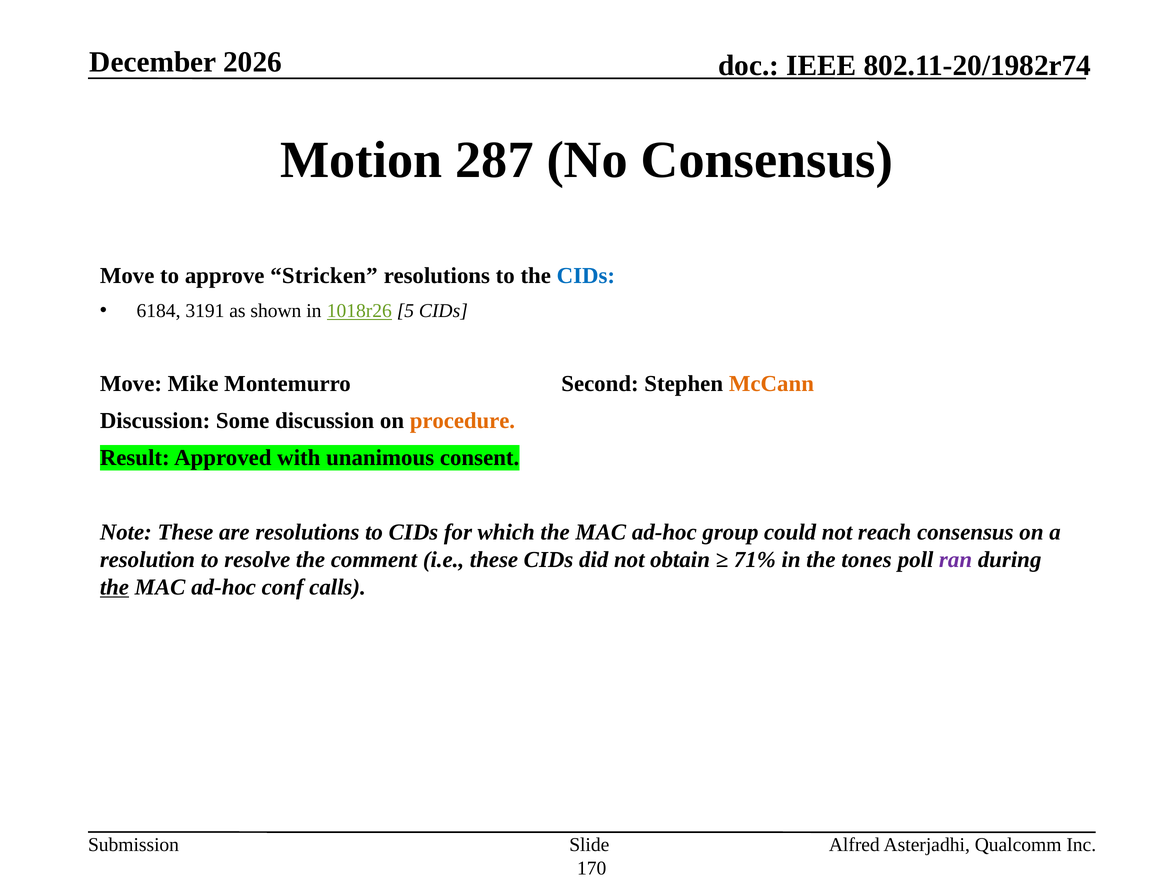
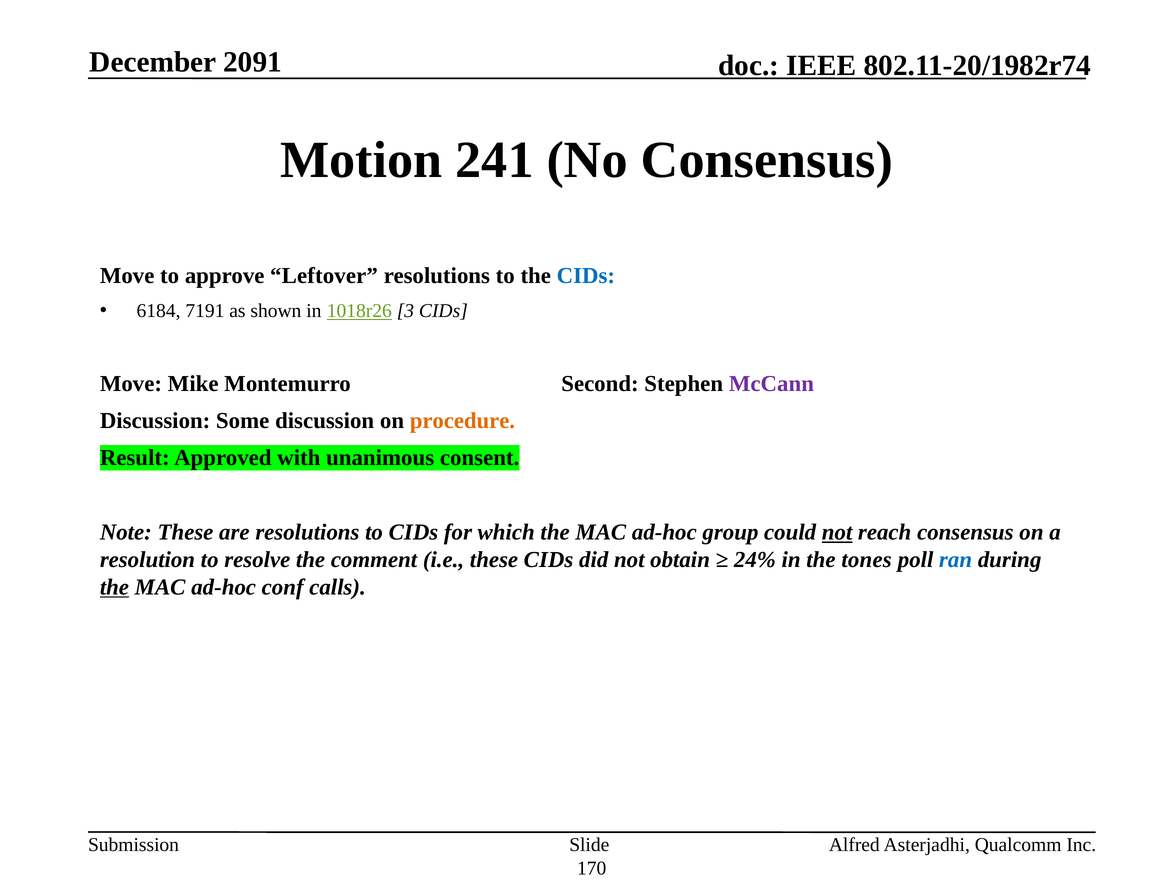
2026: 2026 -> 2091
287: 287 -> 241
Stricken: Stricken -> Leftover
3191: 3191 -> 7191
5: 5 -> 3
McCann colour: orange -> purple
not at (837, 532) underline: none -> present
71%: 71% -> 24%
ran colour: purple -> blue
